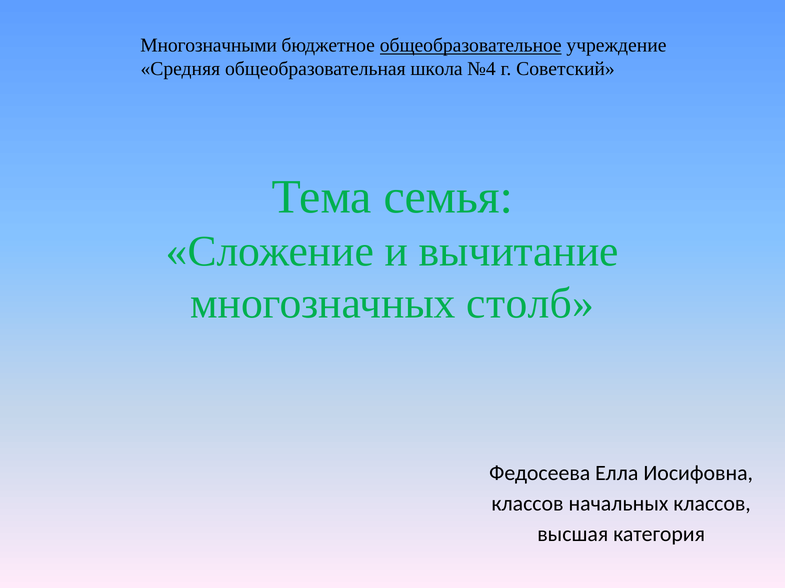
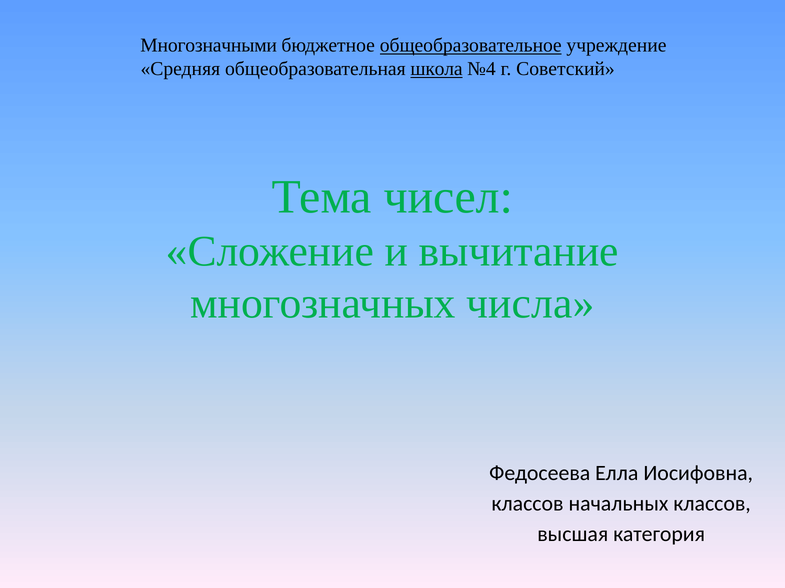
школа underline: none -> present
семья: семья -> чисел
столб: столб -> числа
